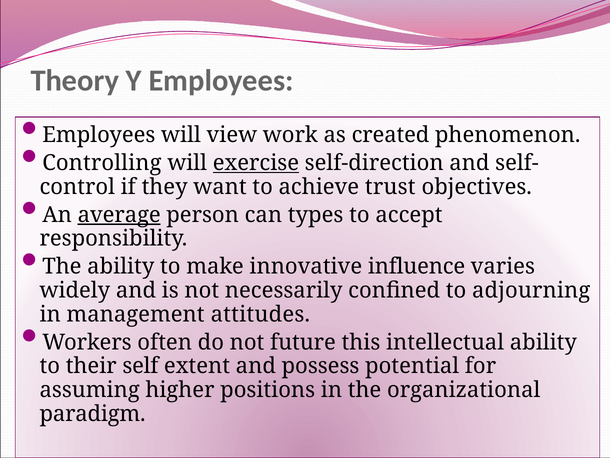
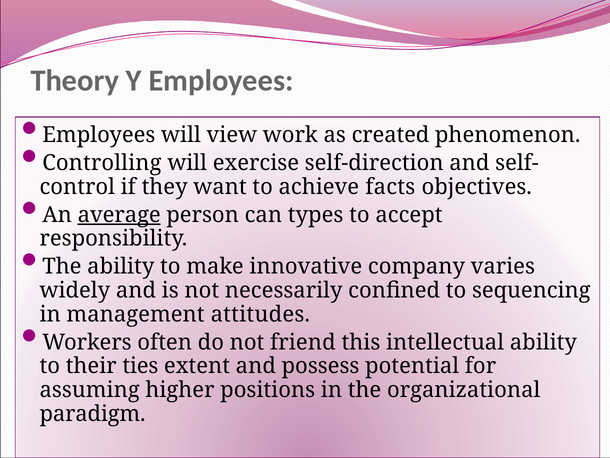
exercise underline: present -> none
trust: trust -> facts
influence: influence -> company
adjourning: adjourning -> sequencing
future: future -> friend
self: self -> ties
